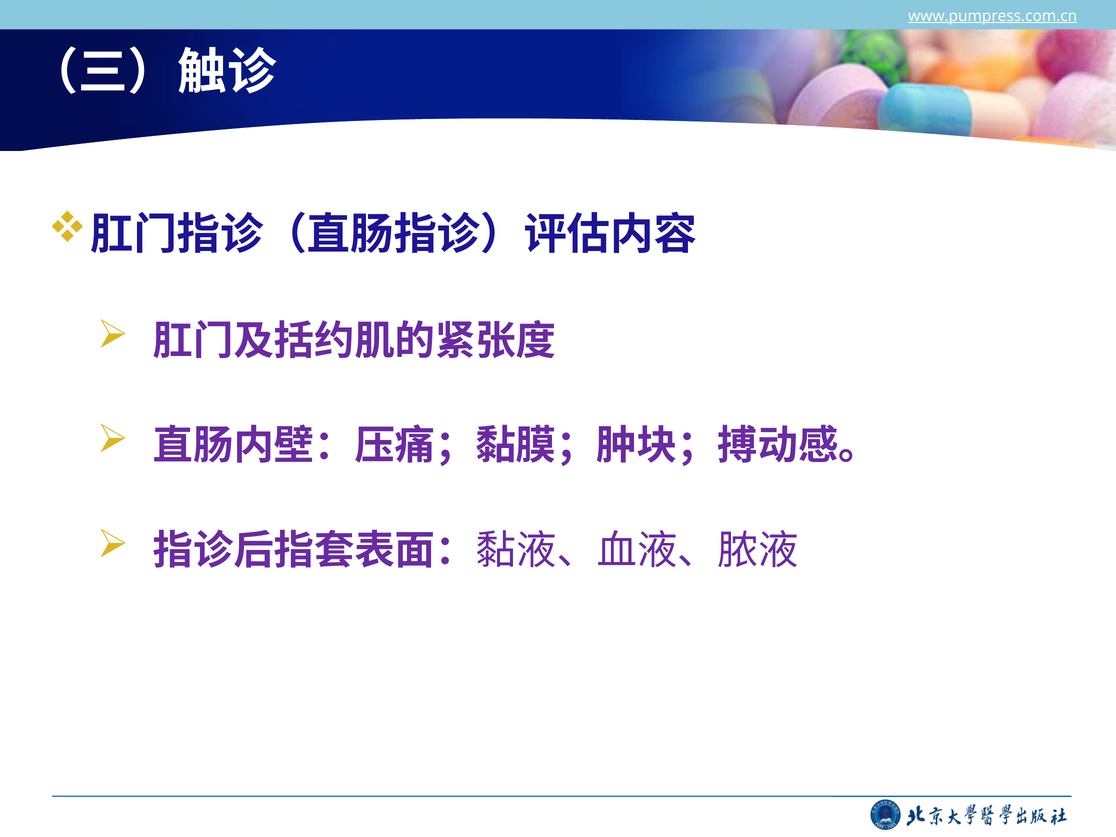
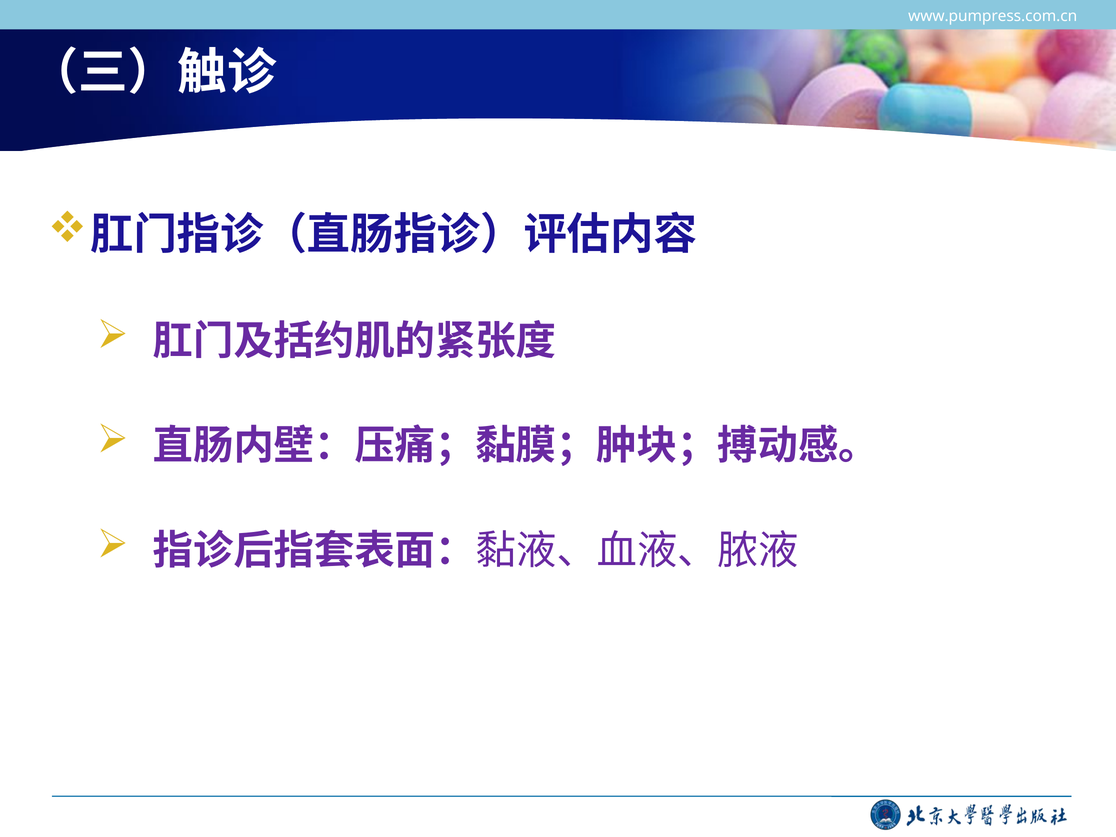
www.pumpress.com.cn underline: present -> none
